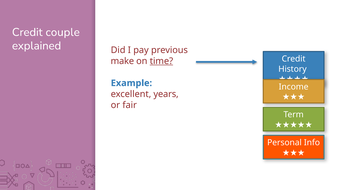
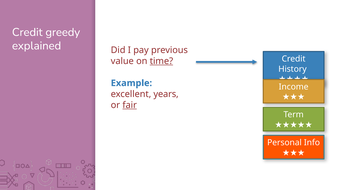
couple: couple -> greedy
make: make -> value
fair underline: none -> present
